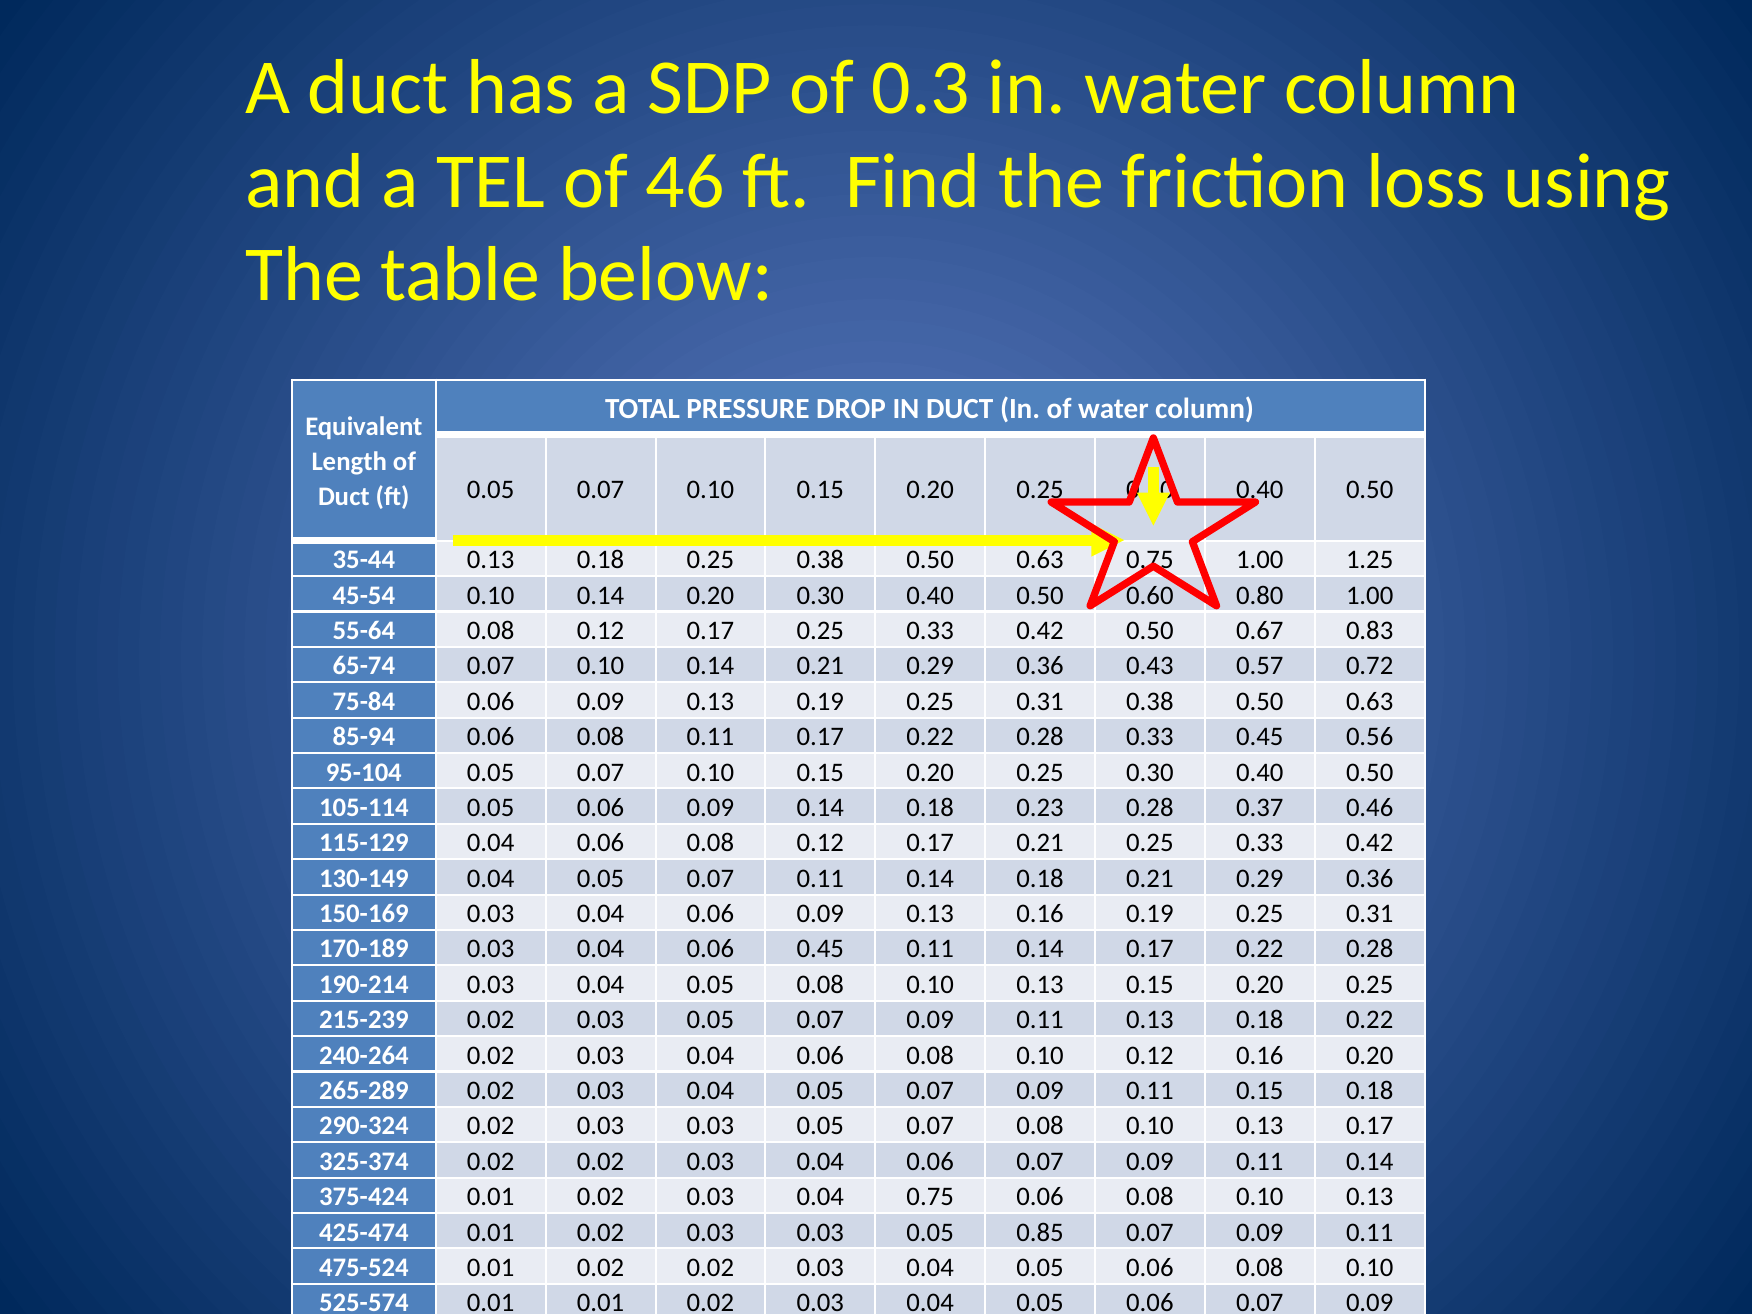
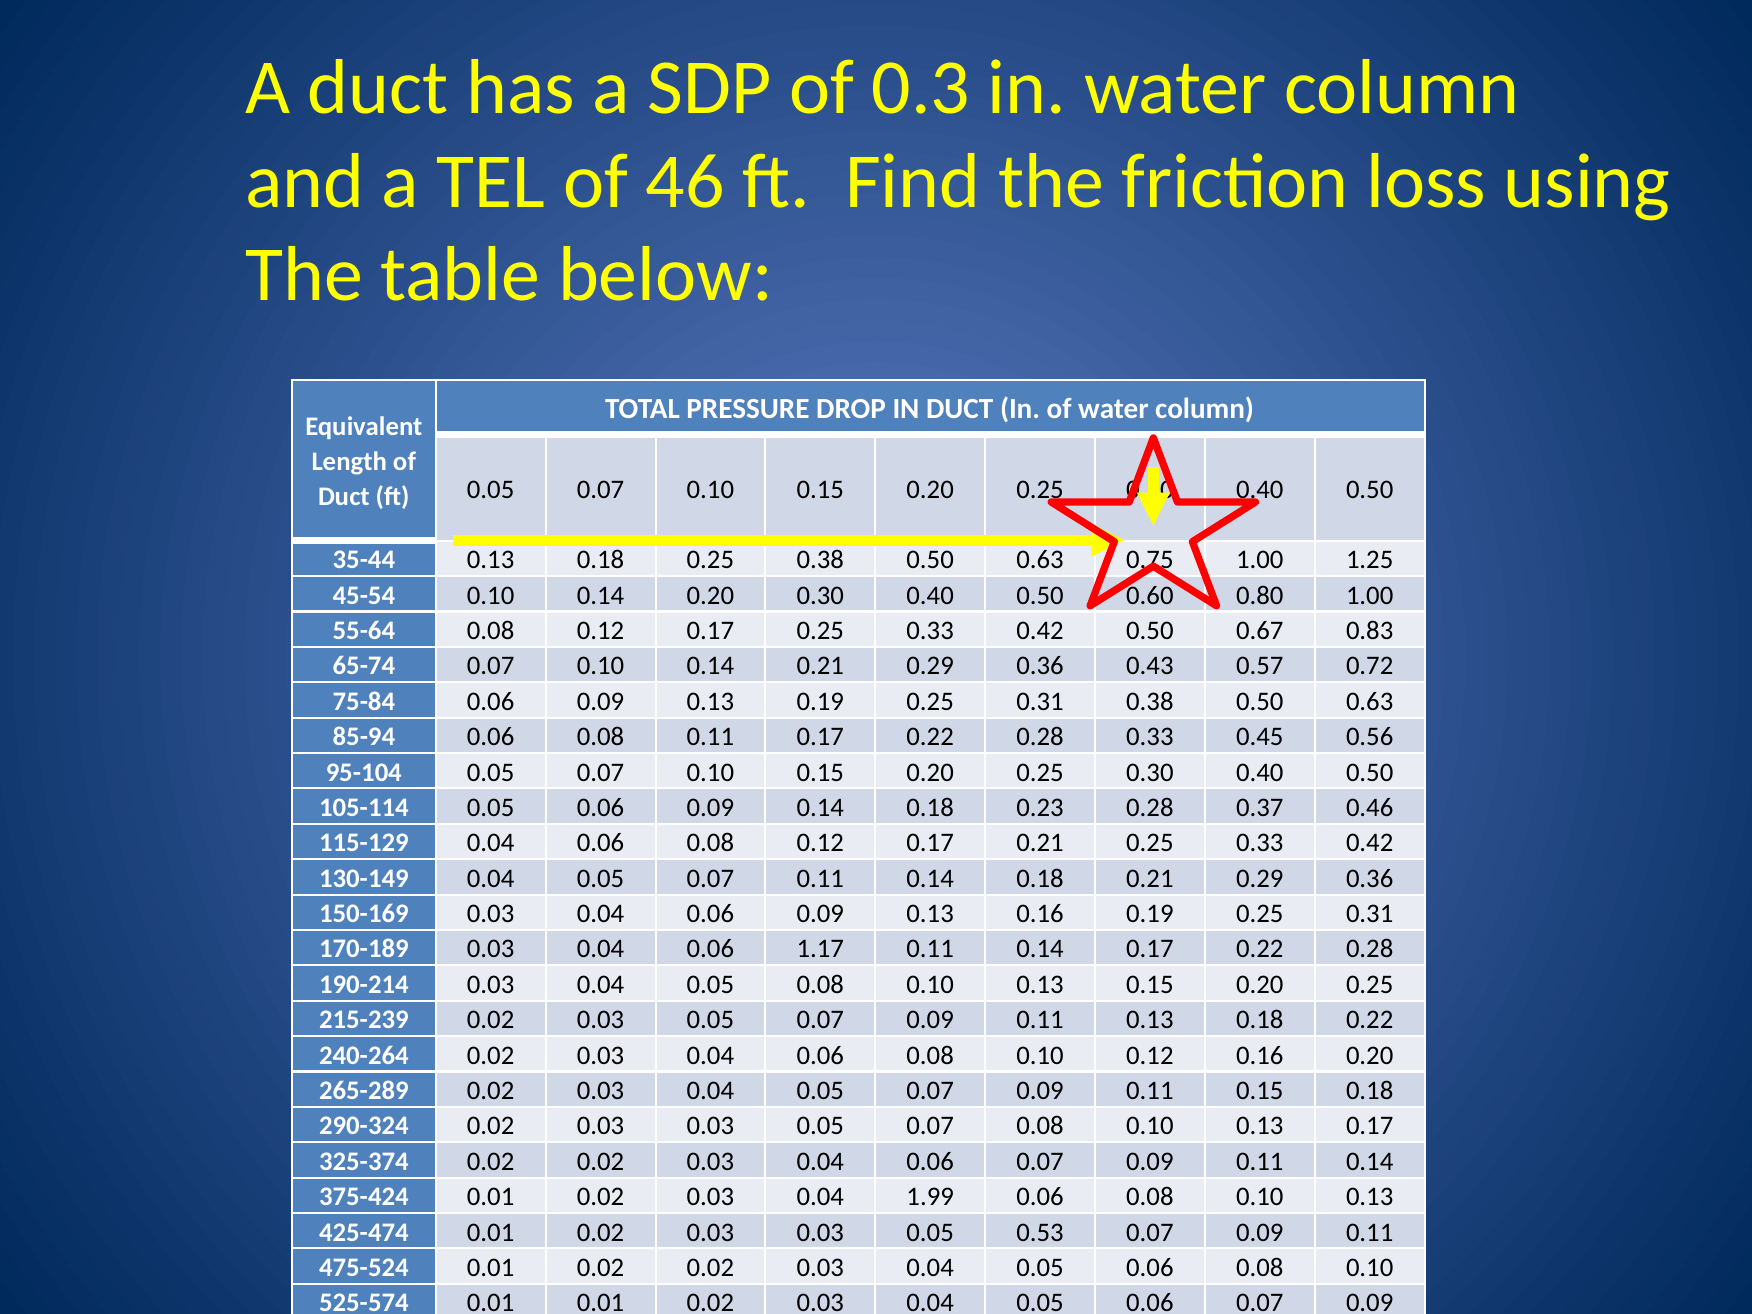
0.06 0.45: 0.45 -> 1.17
0.04 0.75: 0.75 -> 1.99
0.85: 0.85 -> 0.53
